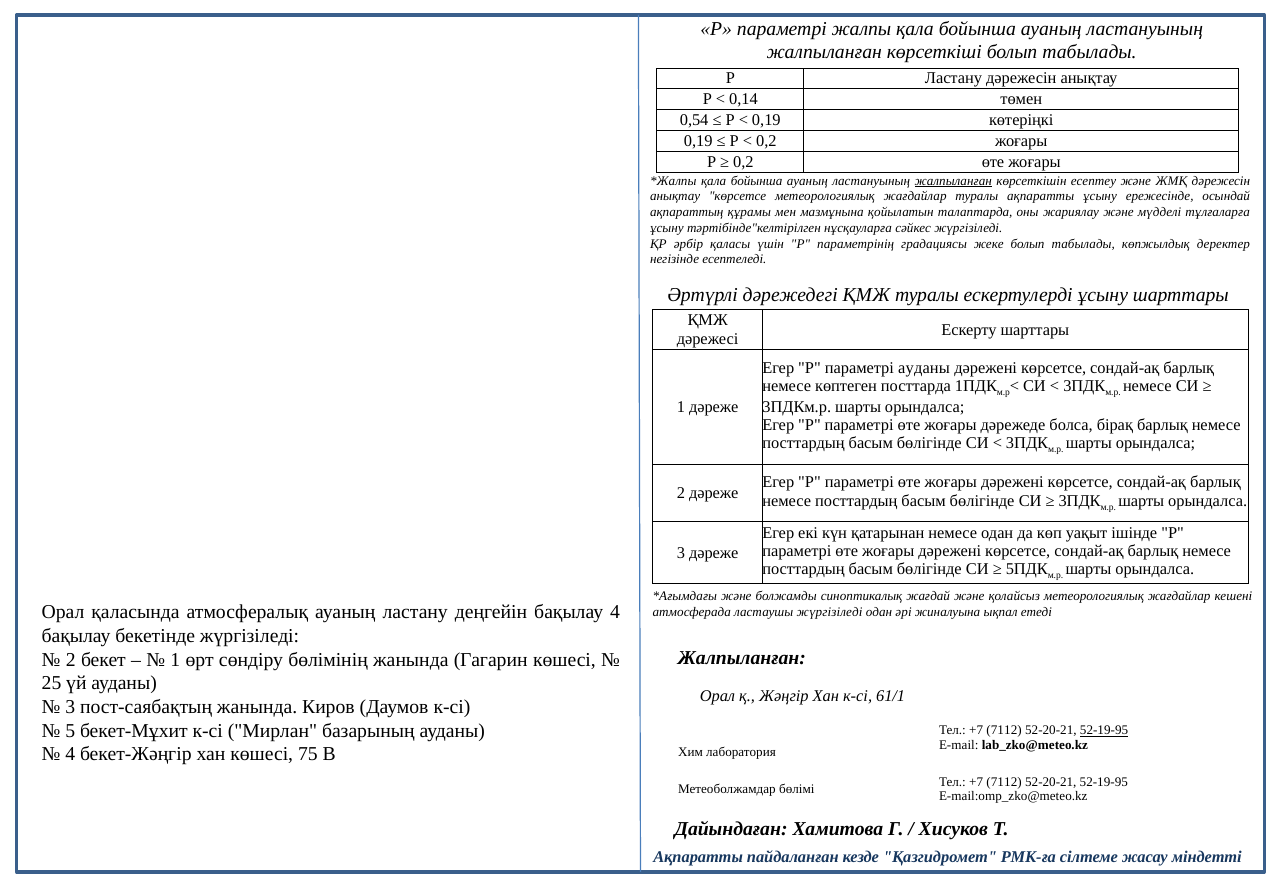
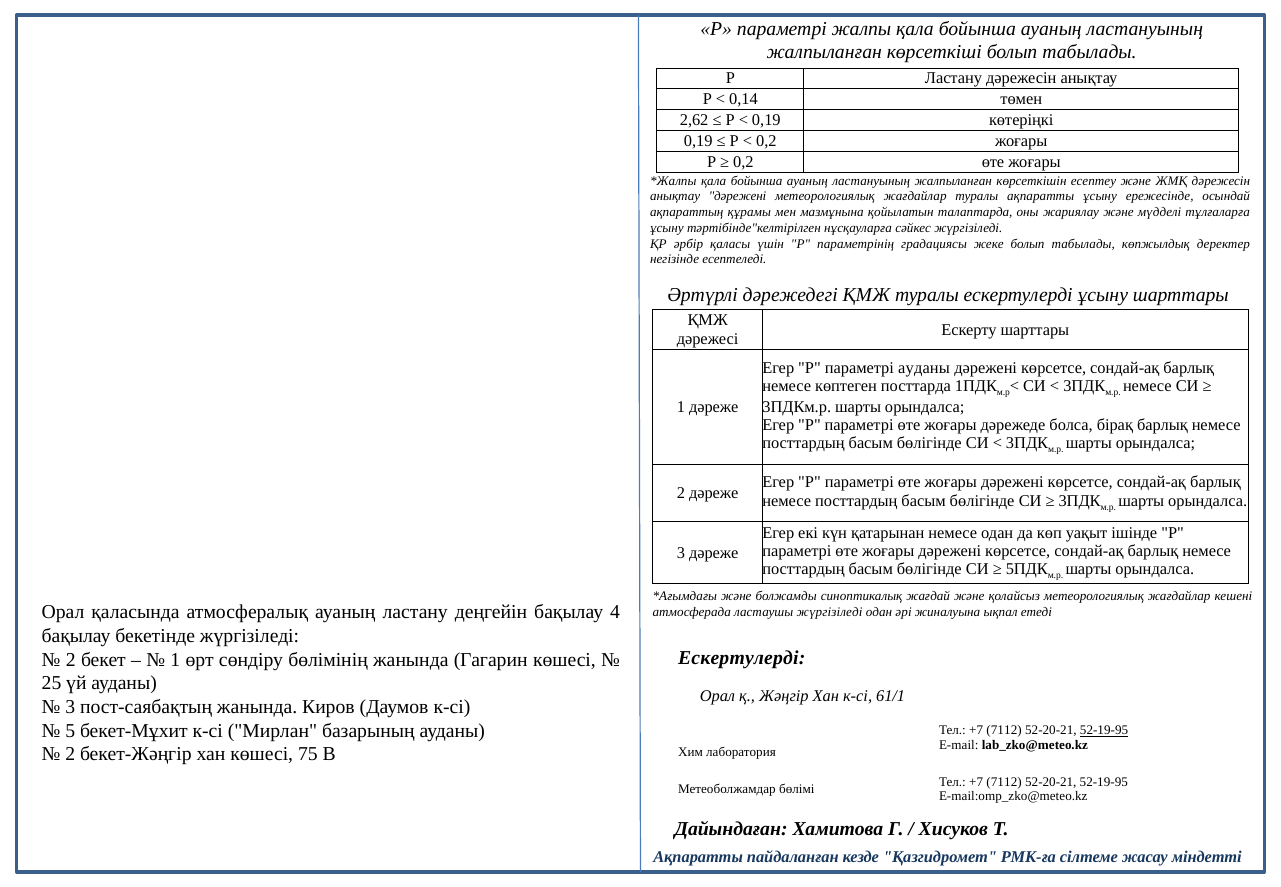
0,54: 0,54 -> 2,62
жалпыланған at (953, 181) underline: present -> none
анықтау көрсетсе: көрсетсе -> дәрежені
Жалпыланған at (742, 658): Жалпыланған -> Ескертулерді
4 at (70, 754): 4 -> 2
